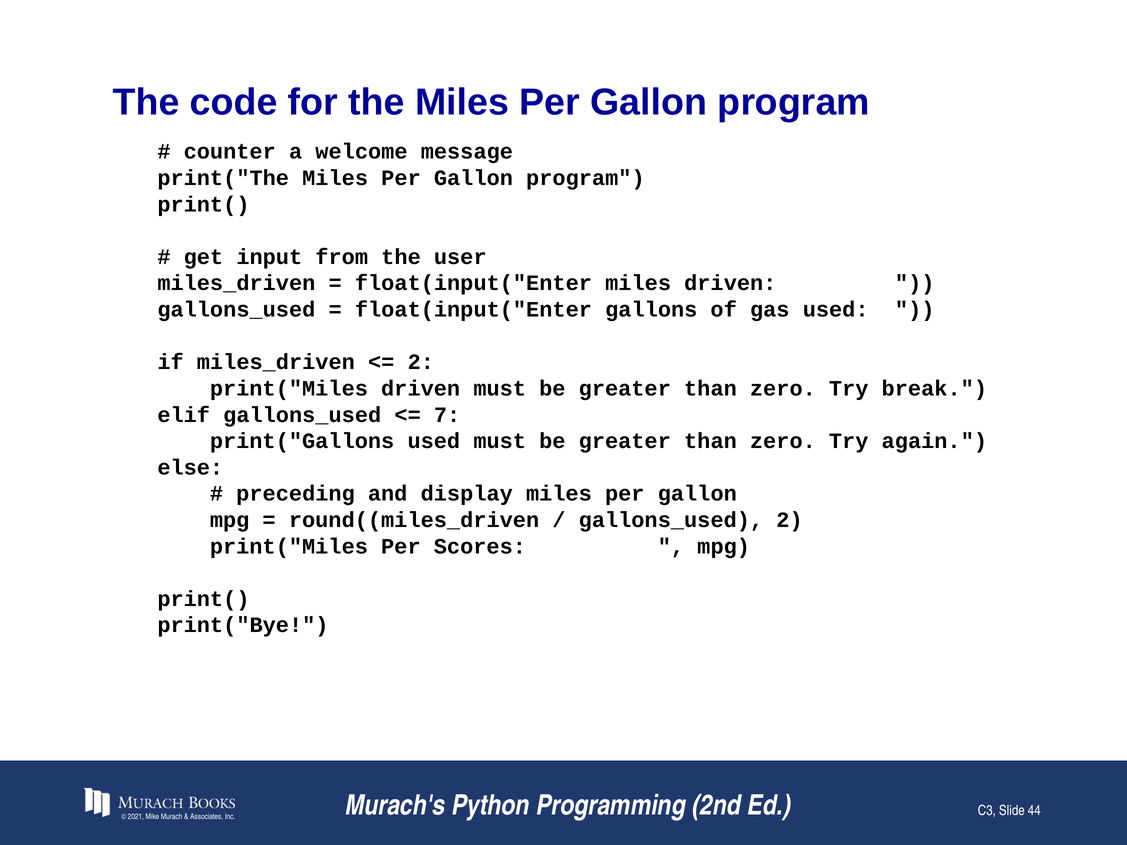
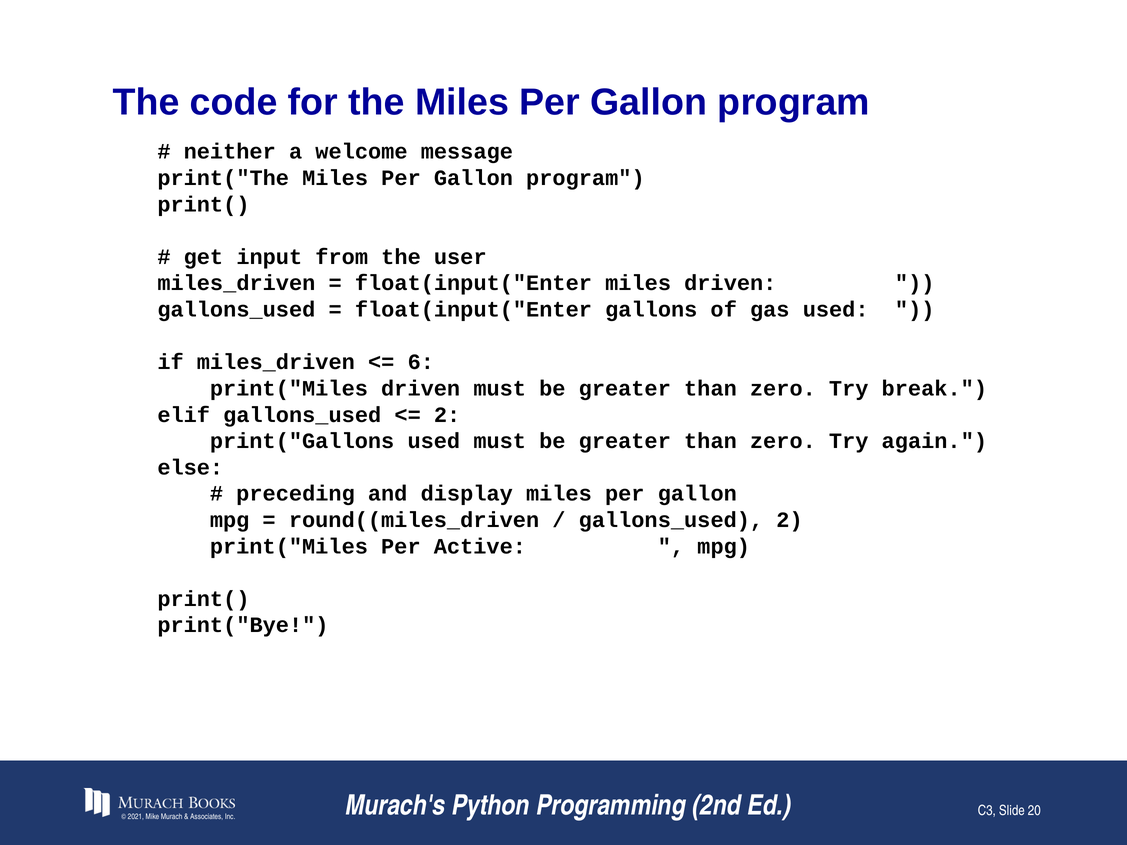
counter: counter -> neither
2 at (421, 362): 2 -> 6
7 at (447, 415): 7 -> 2
Scores: Scores -> Active
44: 44 -> 20
